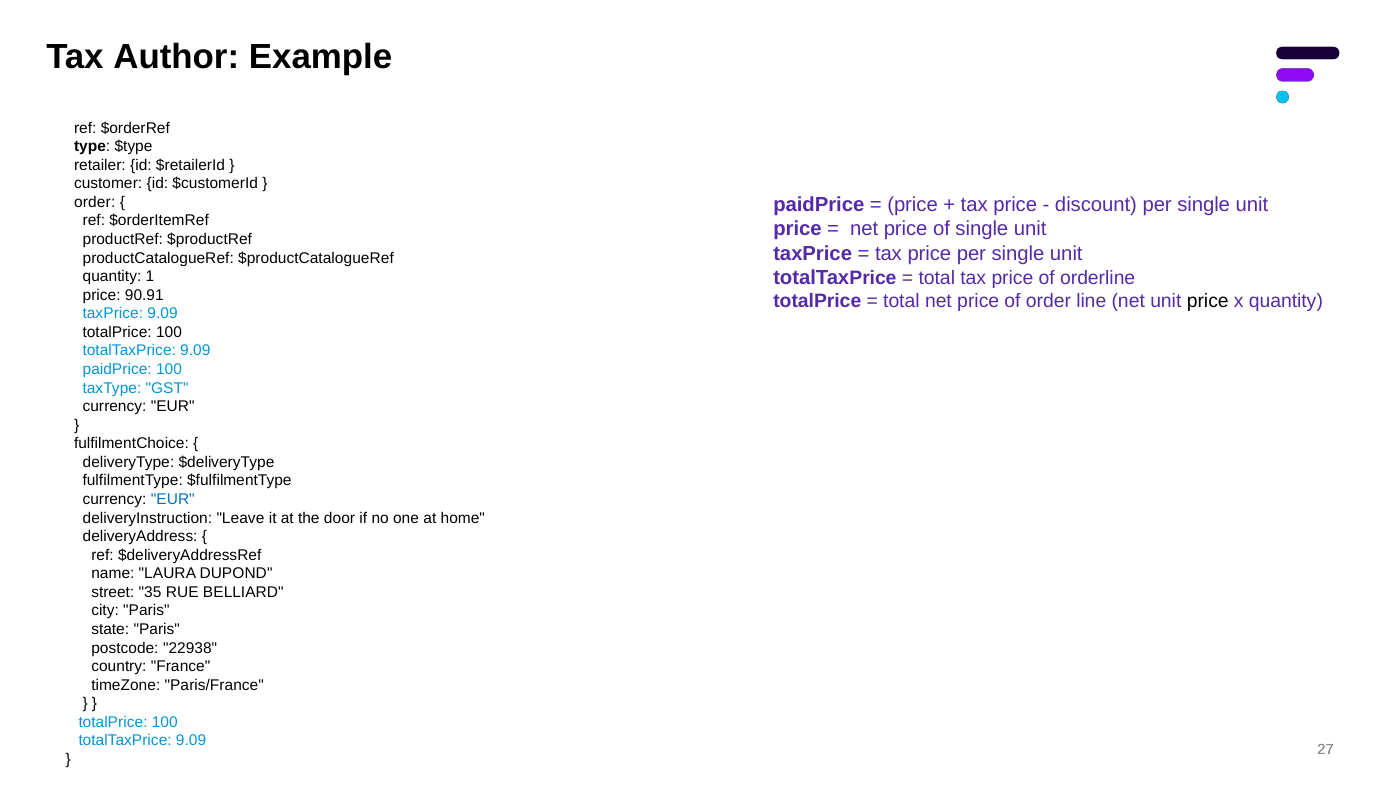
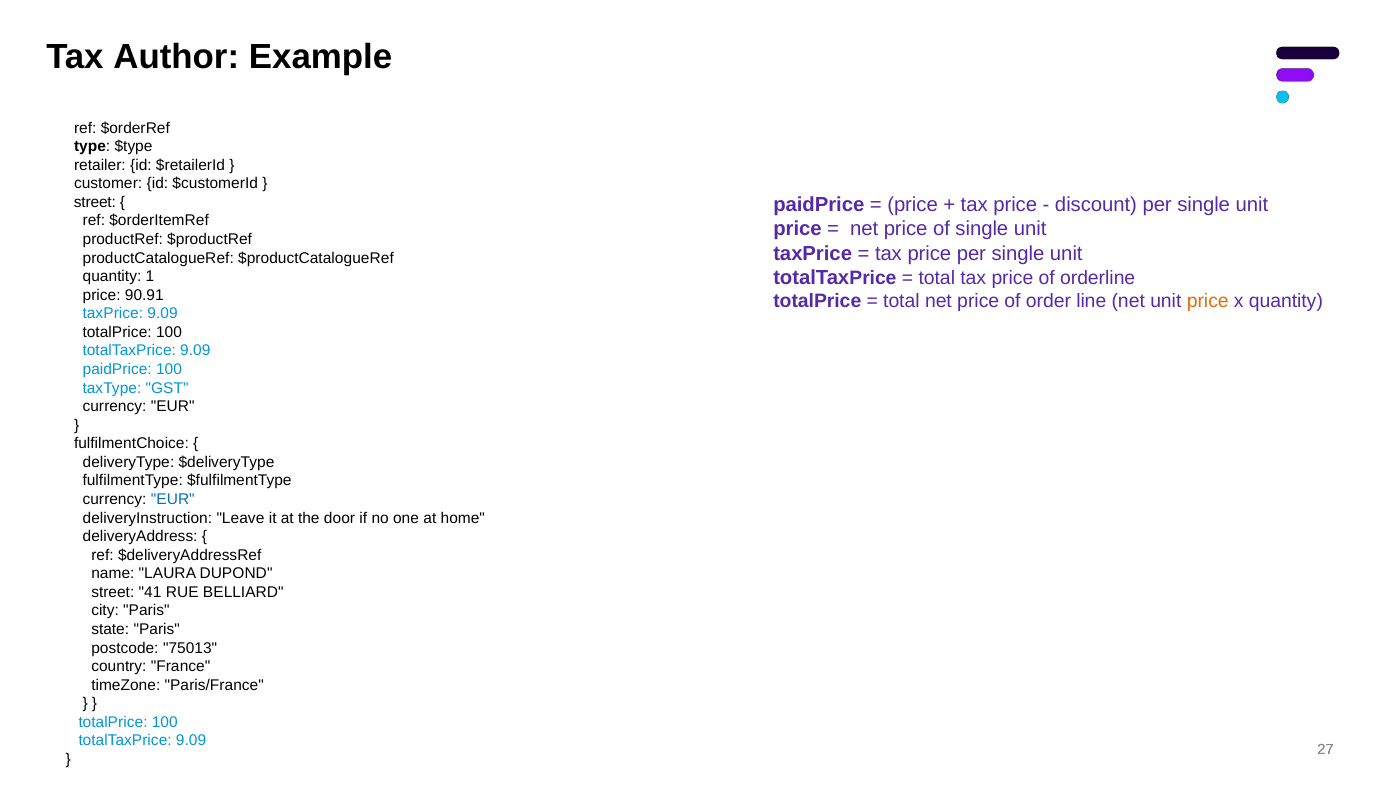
order at (95, 202): order -> street
price at (1208, 301) colour: black -> orange
35: 35 -> 41
22938: 22938 -> 75013
